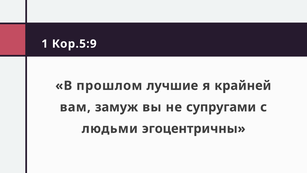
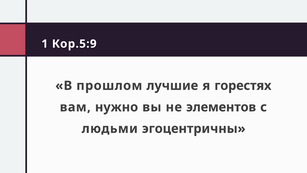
крайней: крайней -> горестях
замуж: замуж -> нужно
супругами: супругами -> элементов
